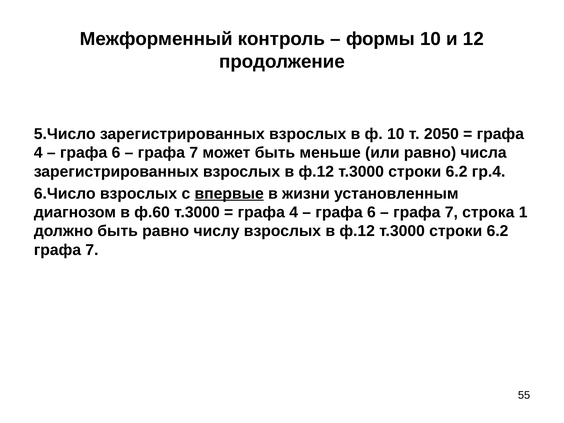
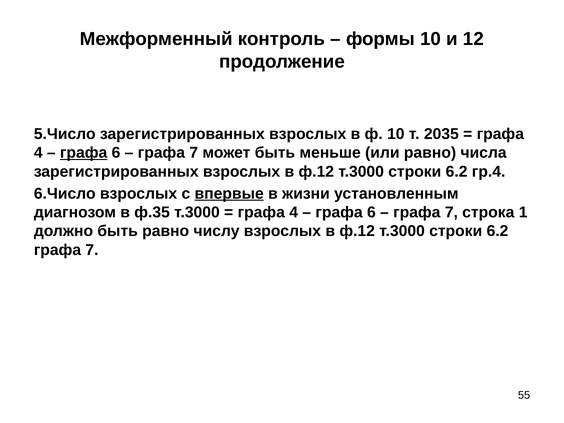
2050: 2050 -> 2035
графа at (84, 153) underline: none -> present
ф.60: ф.60 -> ф.35
